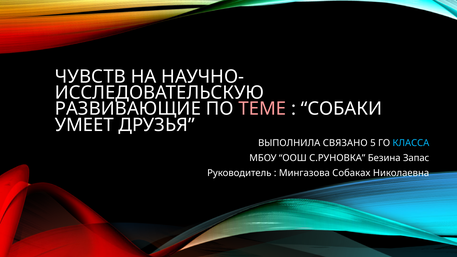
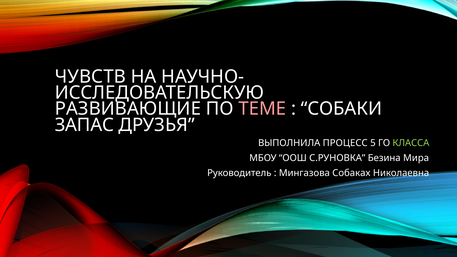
УМЕЕТ: УМЕЕТ -> ЗАПАС
СВЯЗАНО: СВЯЗАНО -> ПРОЦЕСС
КЛАССА colour: light blue -> light green
Запас: Запас -> Мира
